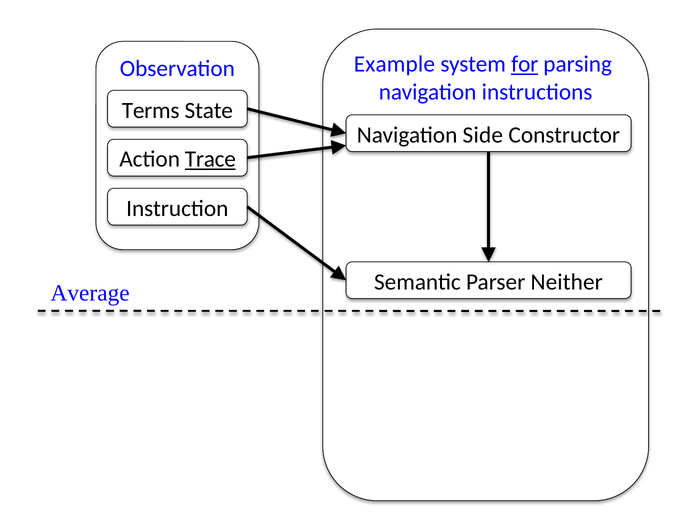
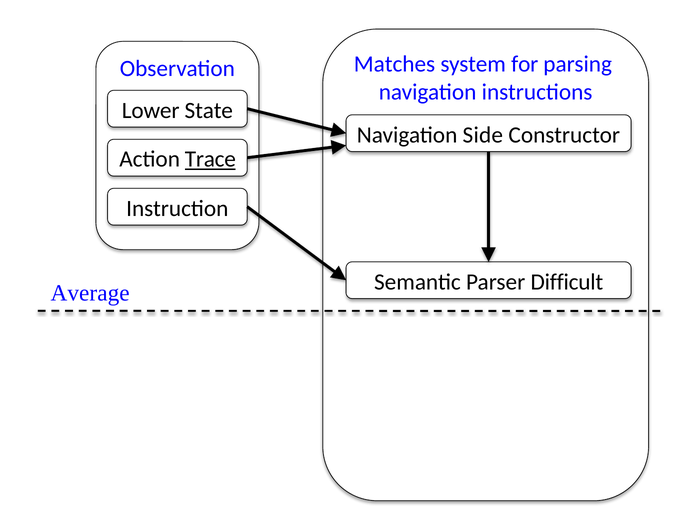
Example: Example -> Matches
for underline: present -> none
Terms: Terms -> Lower
Neither: Neither -> Difficult
